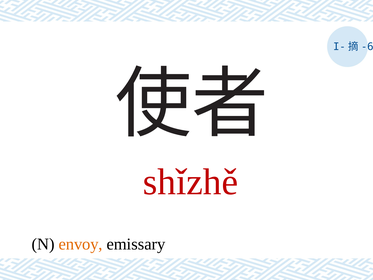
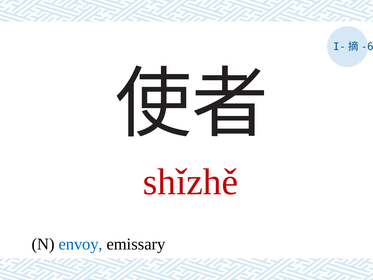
envoy colour: orange -> blue
